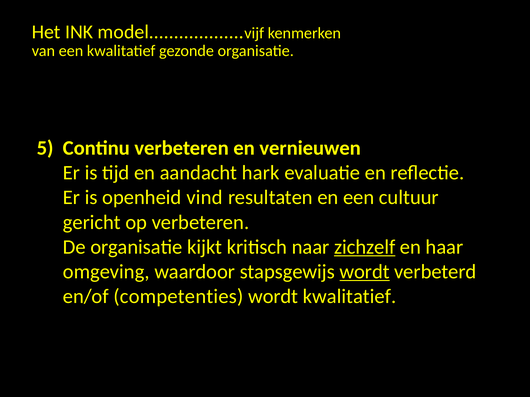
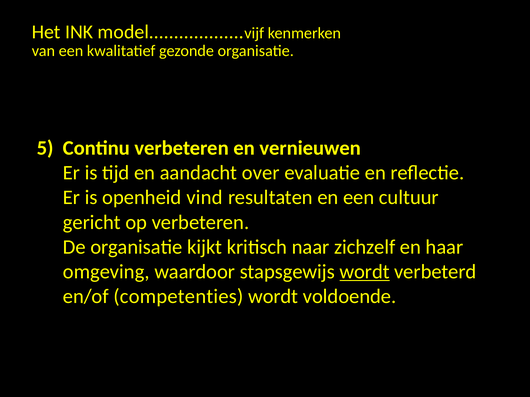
hark: hark -> over
zichzelf underline: present -> none
wordt kwalitatief: kwalitatief -> voldoende
